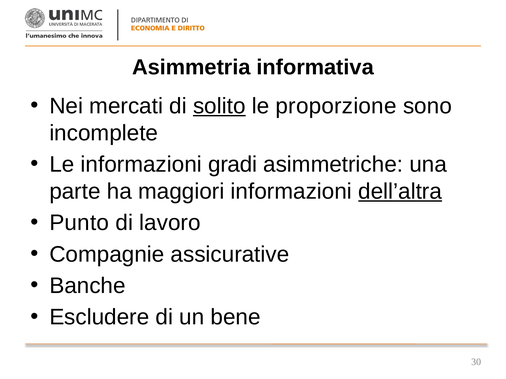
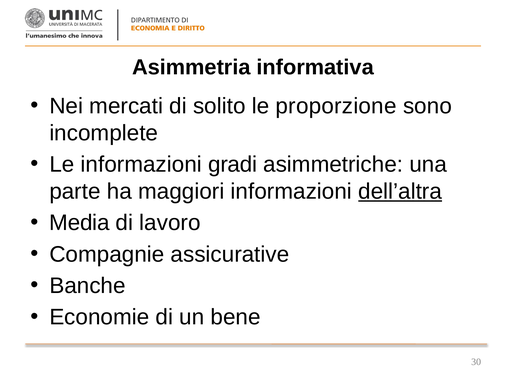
solito underline: present -> none
Punto: Punto -> Media
Escludere: Escludere -> Economie
